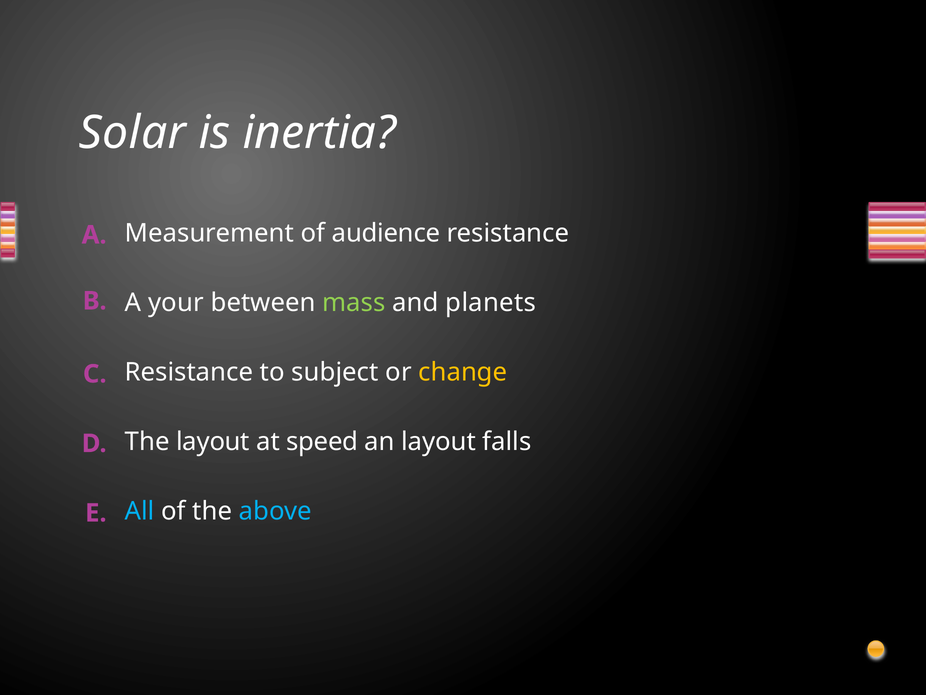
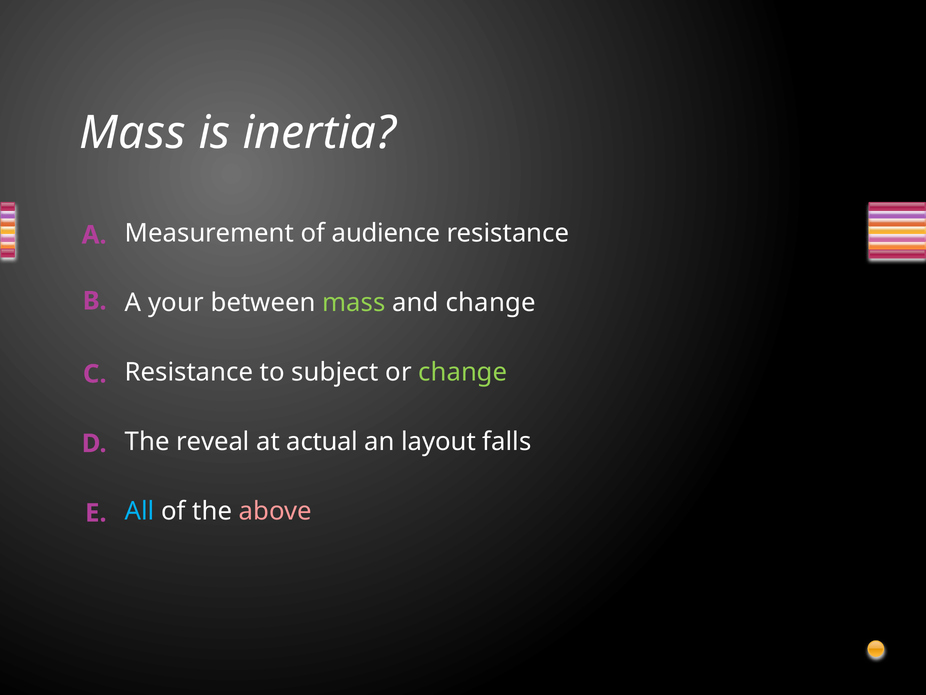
Solar at (132, 133): Solar -> Mass
and planets: planets -> change
change at (463, 372) colour: yellow -> light green
The layout: layout -> reveal
speed: speed -> actual
above colour: light blue -> pink
